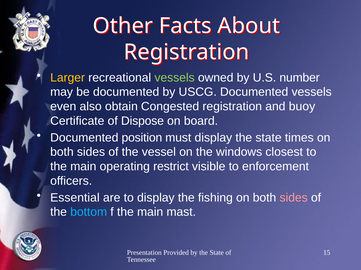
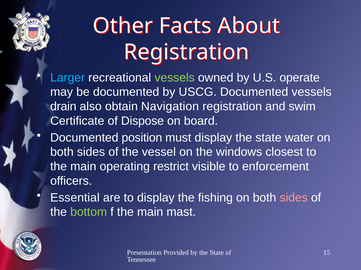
Larger colour: yellow -> light blue
number: number -> operate
even: even -> drain
Congested: Congested -> Navigation
buoy: buoy -> swim
times: times -> water
bottom colour: light blue -> light green
